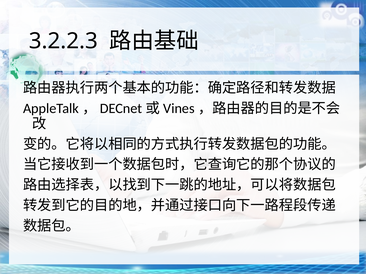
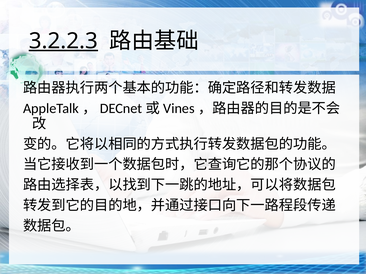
3.2.2.3 underline: none -> present
